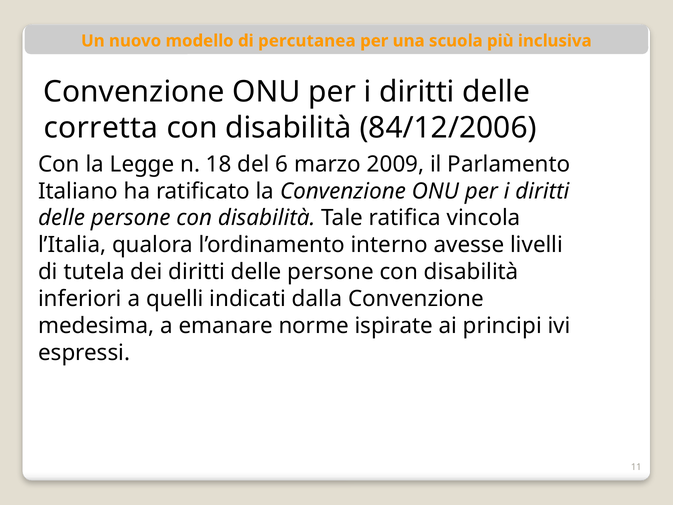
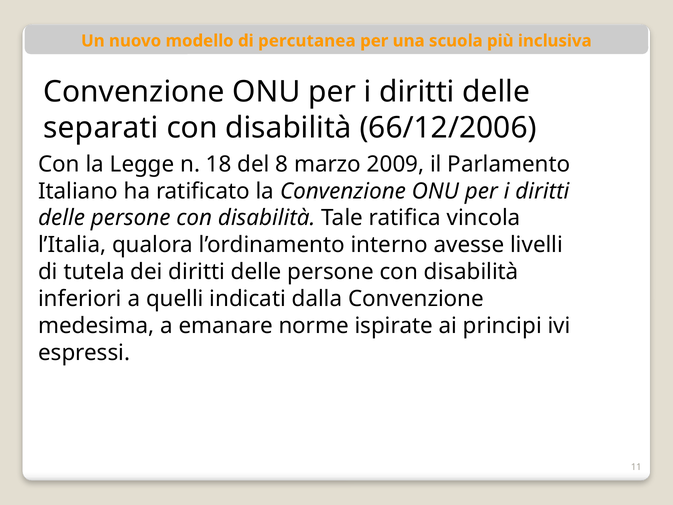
corretta: corretta -> separati
84/12/2006: 84/12/2006 -> 66/12/2006
6: 6 -> 8
